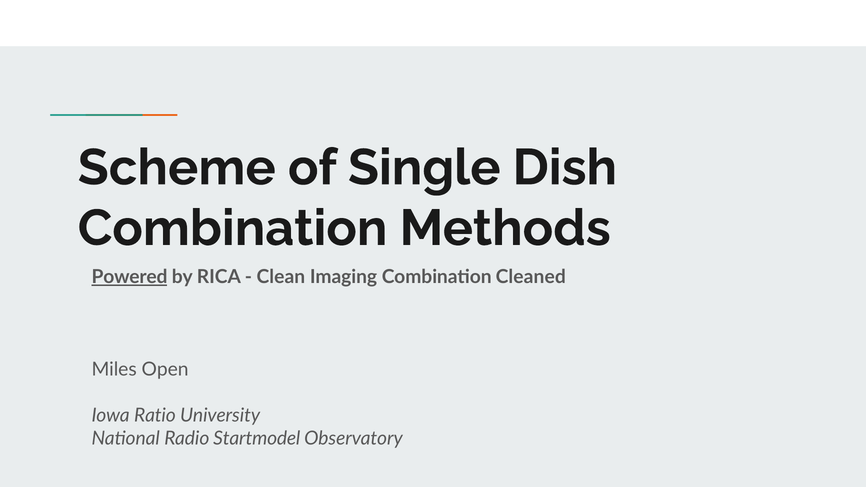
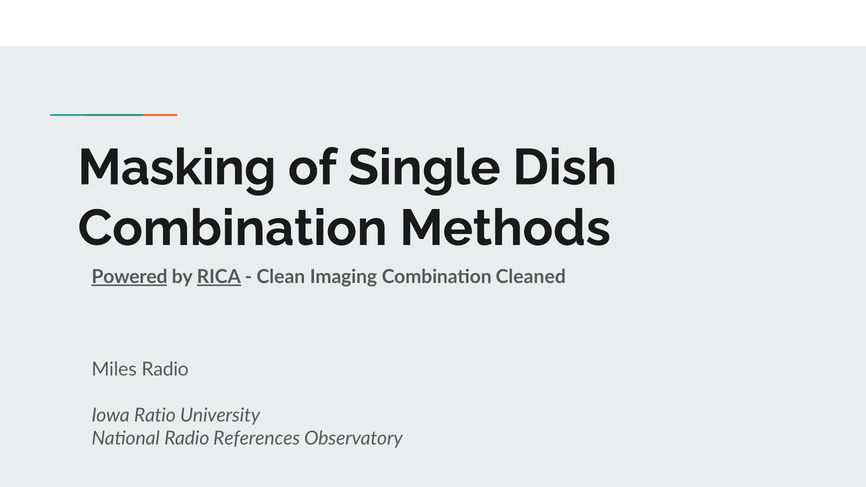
Scheme: Scheme -> Masking
RICA underline: none -> present
Miles Open: Open -> Radio
Startmodel: Startmodel -> References
